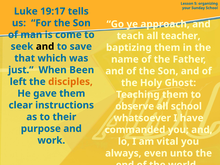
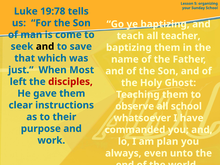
19:17: 19:17 -> 19:78
ye approach: approach -> baptizing
Been: Been -> Most
disciples colour: orange -> red
vital: vital -> plan
